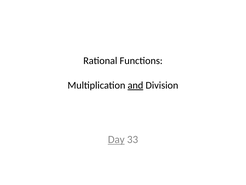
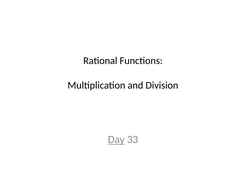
and underline: present -> none
